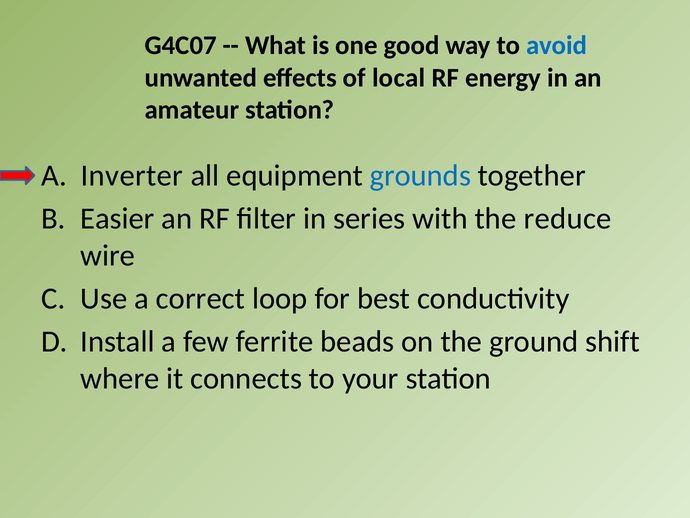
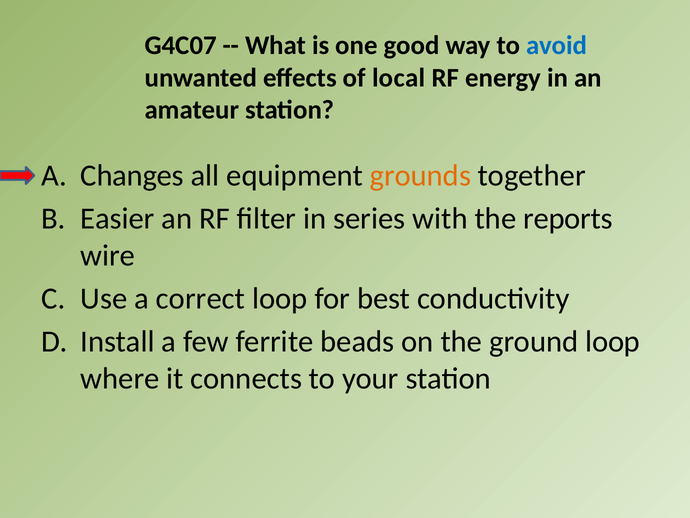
Inverter: Inverter -> Changes
grounds colour: blue -> orange
reduce: reduce -> reports
ground shift: shift -> loop
